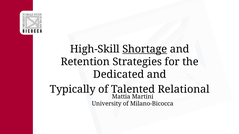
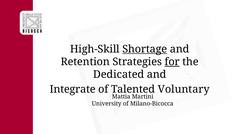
for underline: none -> present
Typically: Typically -> Integrate
Relational: Relational -> Voluntary
